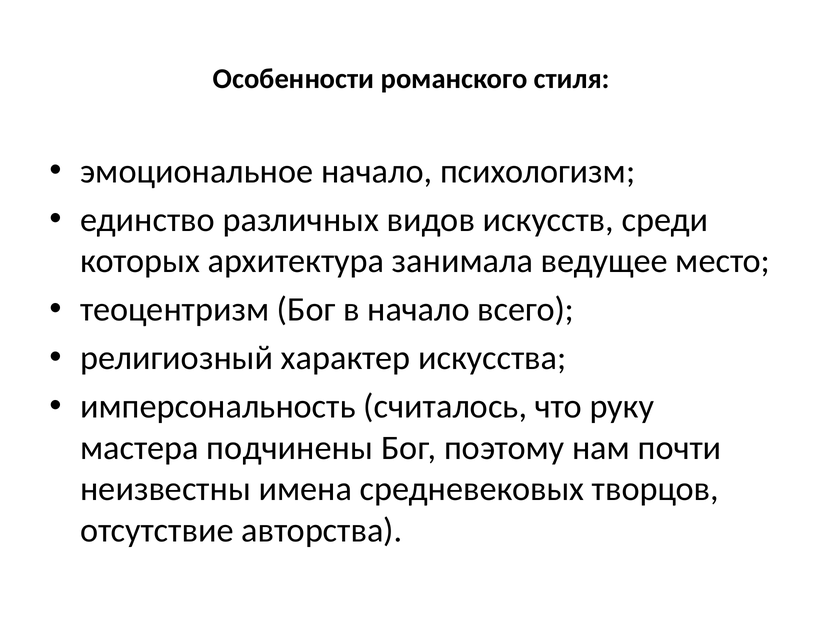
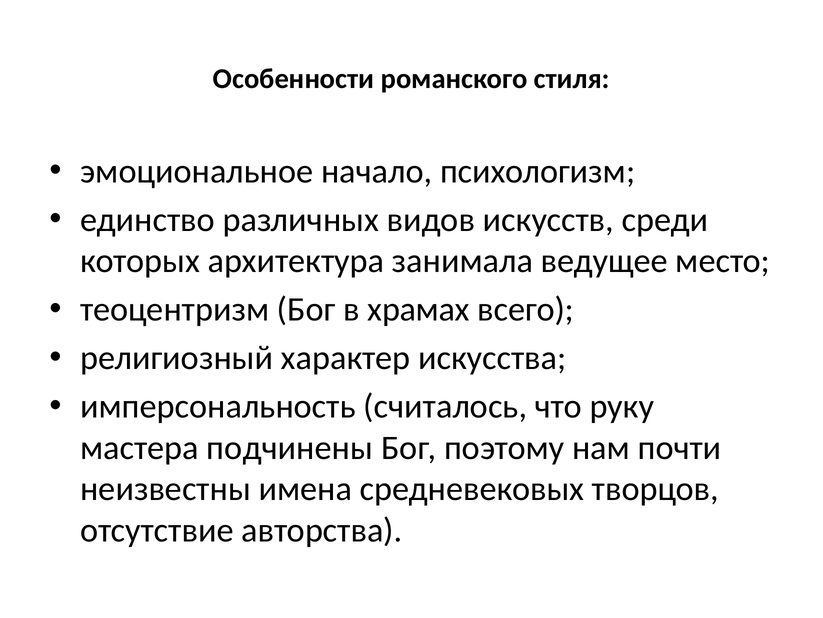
в начало: начало -> храмах
